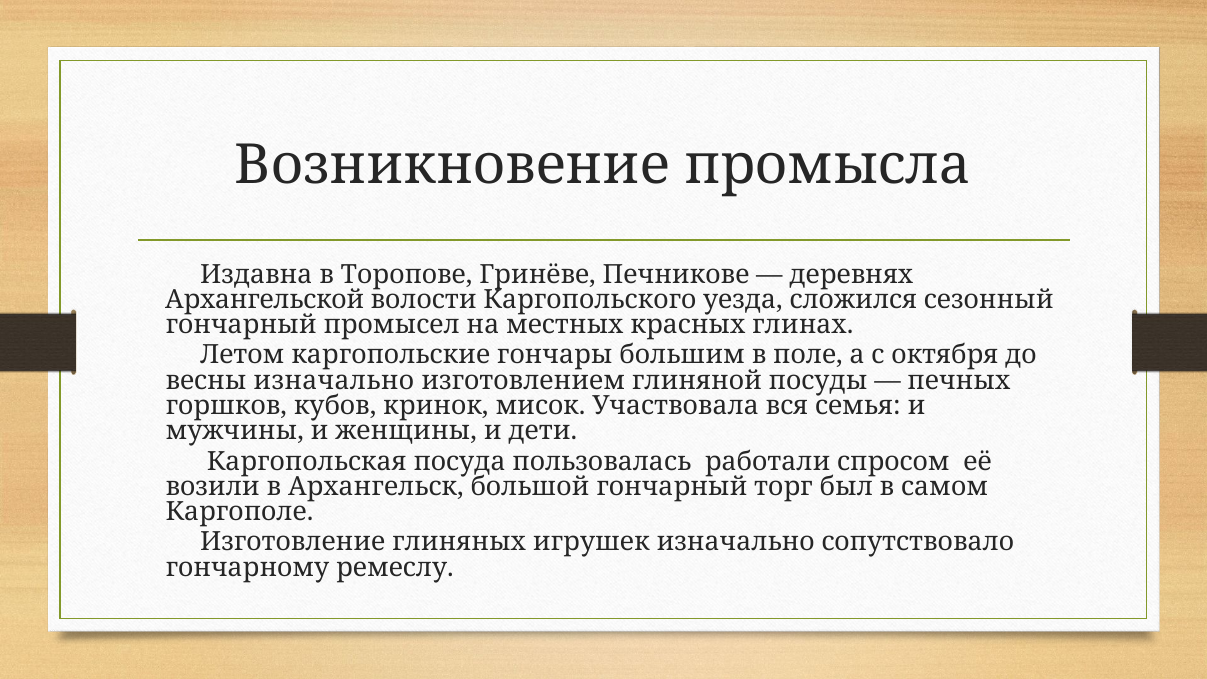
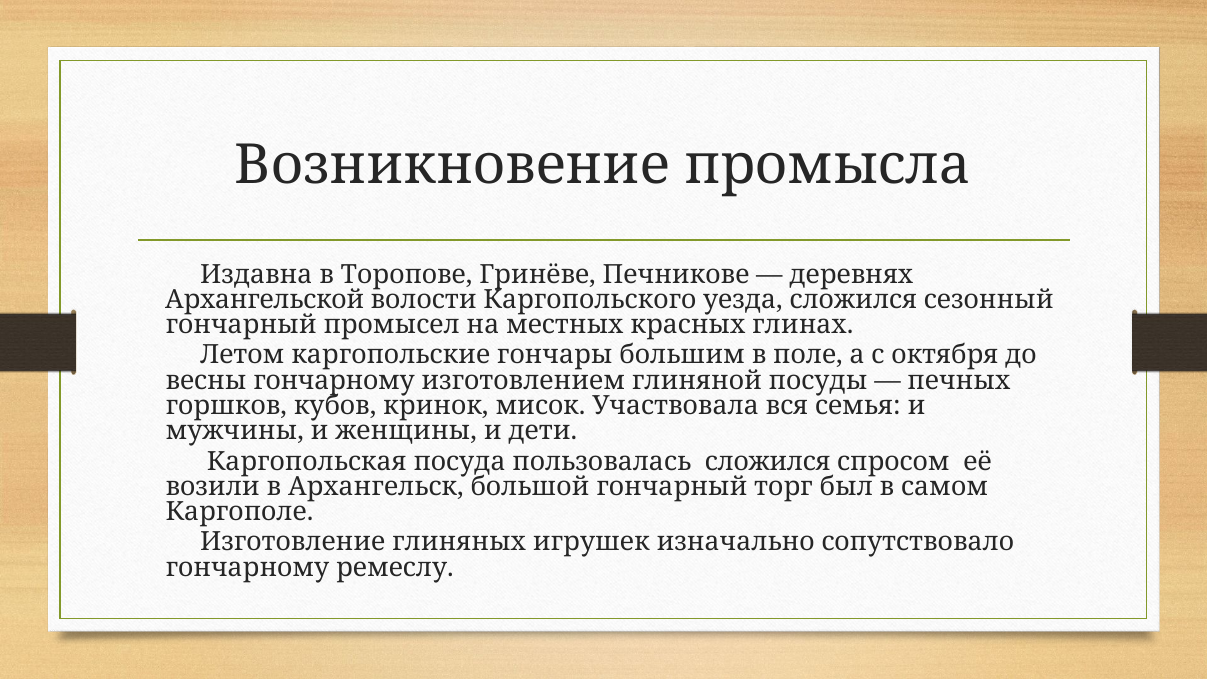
весны изначально: изначально -> гончарному
пользовалась работали: работали -> сложился
